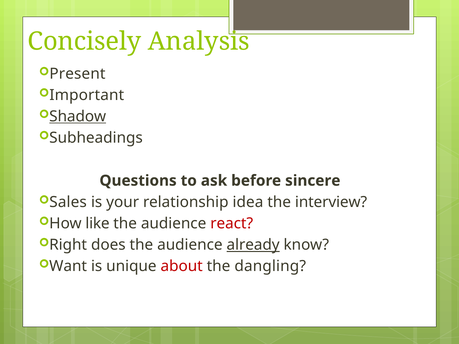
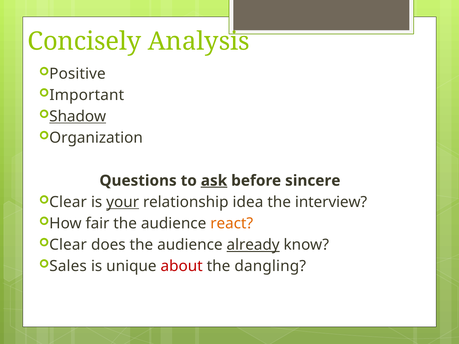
Present: Present -> Positive
Subheadings: Subheadings -> Organization
ask underline: none -> present
Sales at (68, 202): Sales -> Clear
your underline: none -> present
like: like -> fair
react colour: red -> orange
Right at (68, 245): Right -> Clear
Want: Want -> Sales
